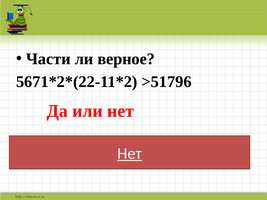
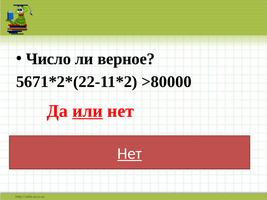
Части: Части -> Число
>51796: >51796 -> >80000
или underline: none -> present
